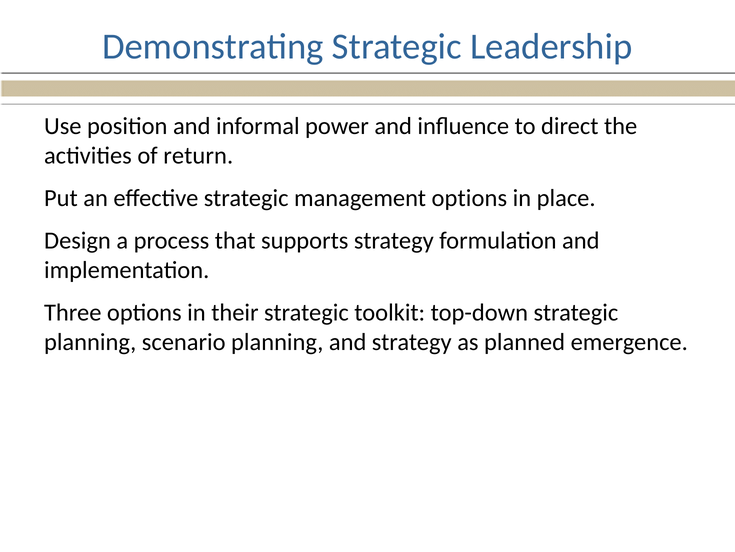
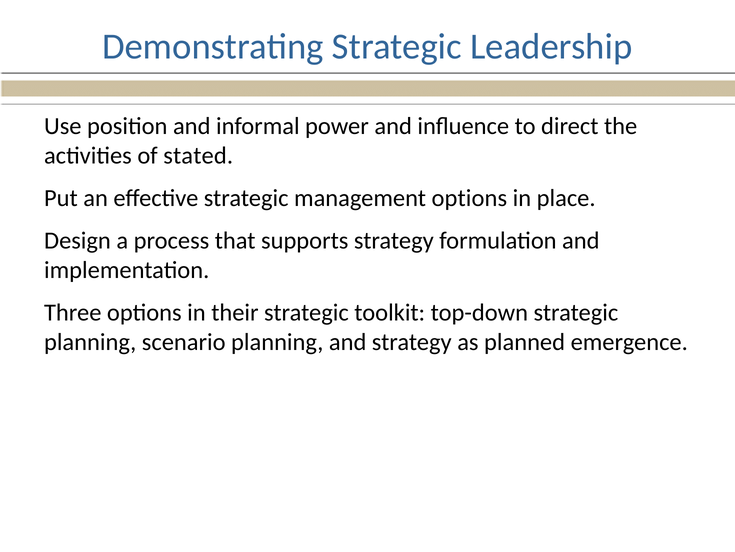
return: return -> stated
